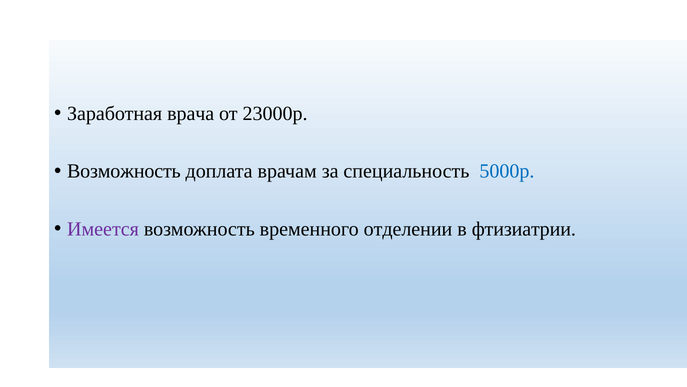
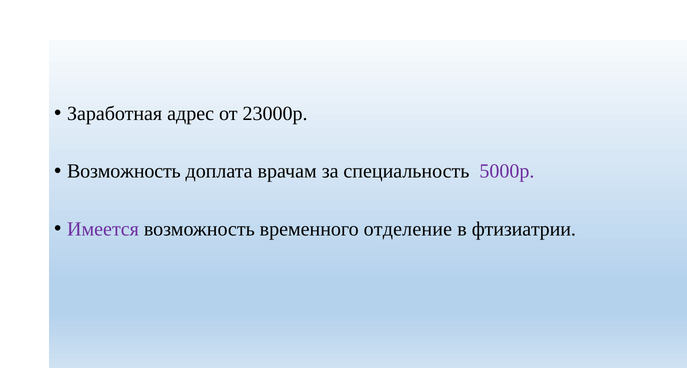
врача: врача -> адрес
5000р colour: blue -> purple
отделении: отделении -> отделение
